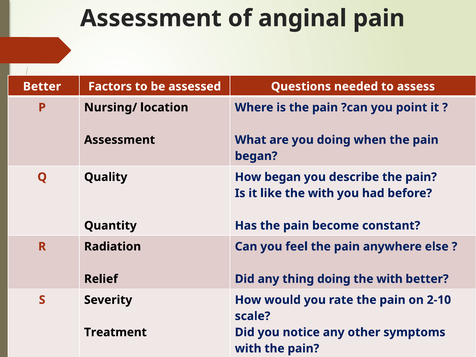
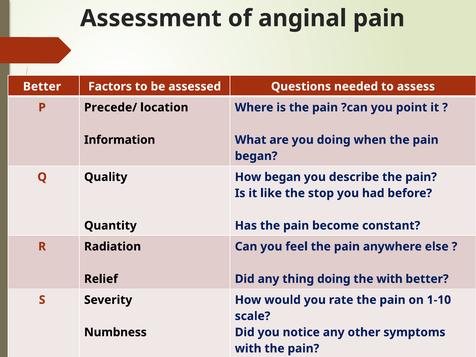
Nursing/: Nursing/ -> Precede/
Assessment at (120, 140): Assessment -> Information
like the with: with -> stop
2-10: 2-10 -> 1-10
Treatment: Treatment -> Numbness
